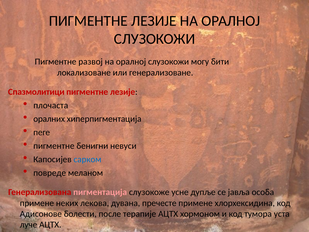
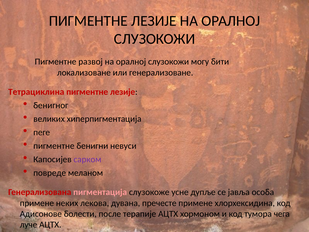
Спазмолитици: Спазмолитици -> Тетрациклина
плочаста: плочаста -> бенигног
оралних: оралних -> великих
сарком colour: blue -> purple
уста: уста -> чега
